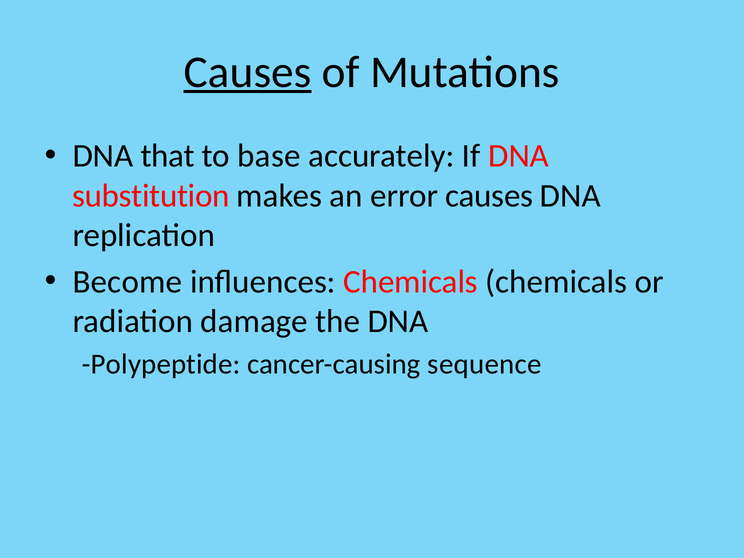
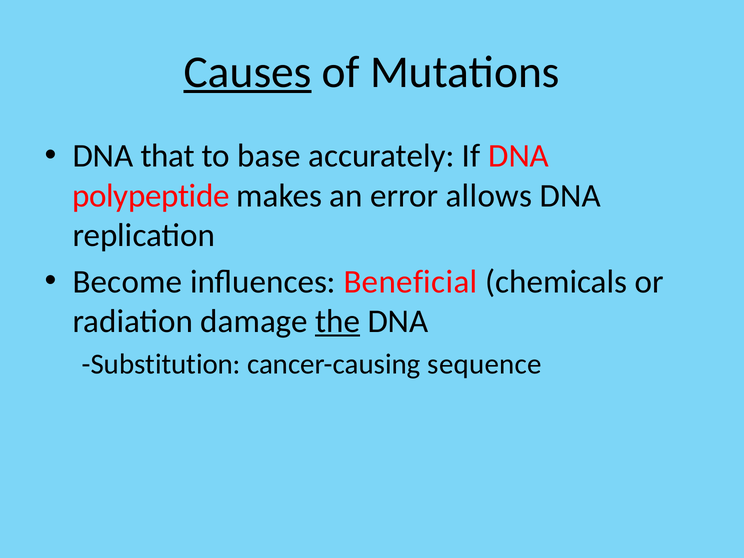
substitution: substitution -> polypeptide
error causes: causes -> allows
influences Chemicals: Chemicals -> Beneficial
the underline: none -> present
Polypeptide: Polypeptide -> Substitution
